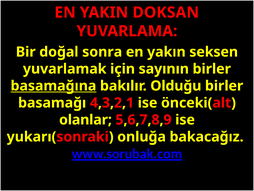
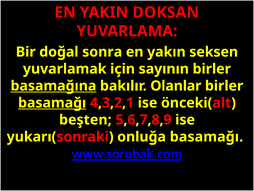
Olduğu: Olduğu -> Olanlar
basamağı at (52, 103) underline: none -> present
olanlar: olanlar -> beşten
onluğa bakacağız: bakacağız -> basamağı
